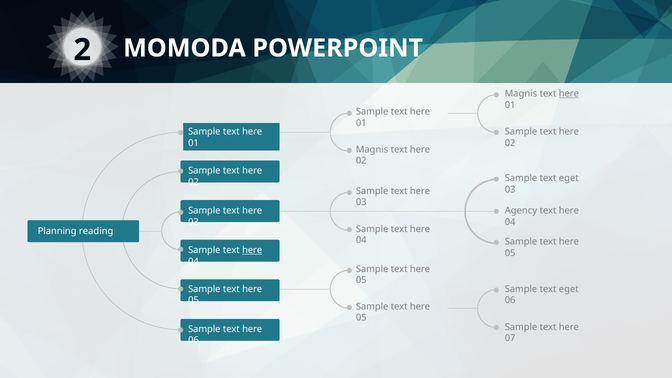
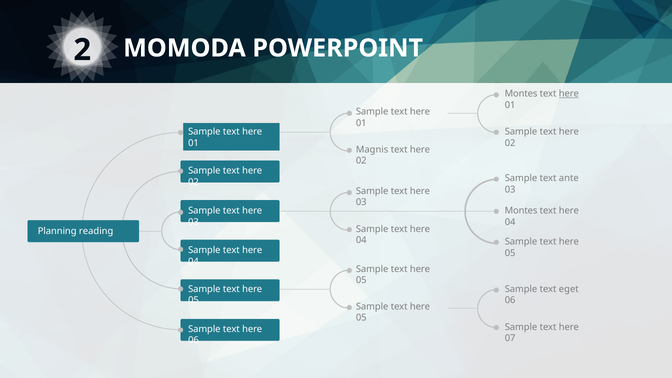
Magnis at (521, 94): Magnis -> Montes
eget at (569, 178): eget -> ante
Agency at (521, 211): Agency -> Montes
here at (252, 250) underline: present -> none
